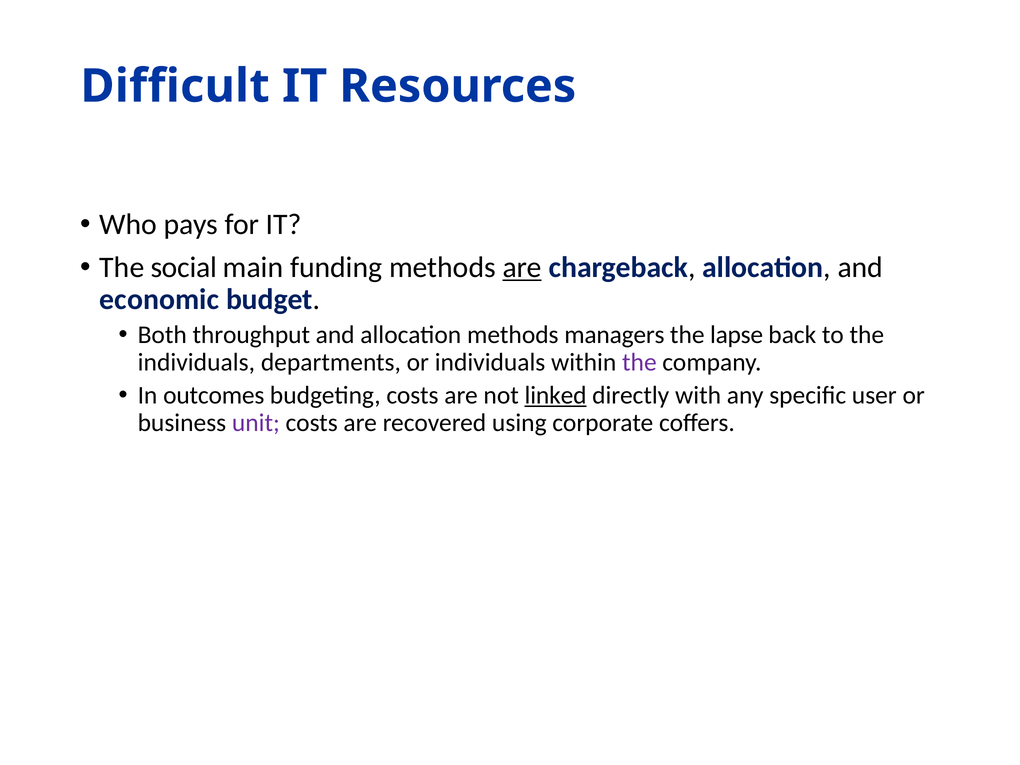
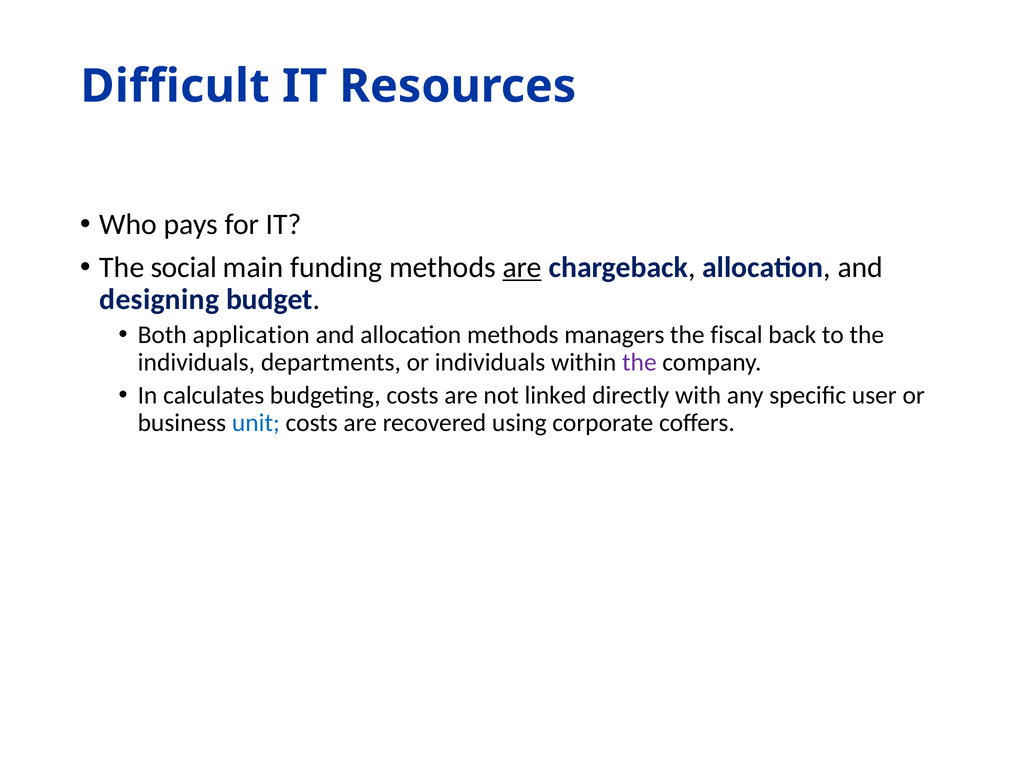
economic: economic -> designing
throughput: throughput -> application
lapse: lapse -> fiscal
outcomes: outcomes -> calculates
linked underline: present -> none
unit colour: purple -> blue
